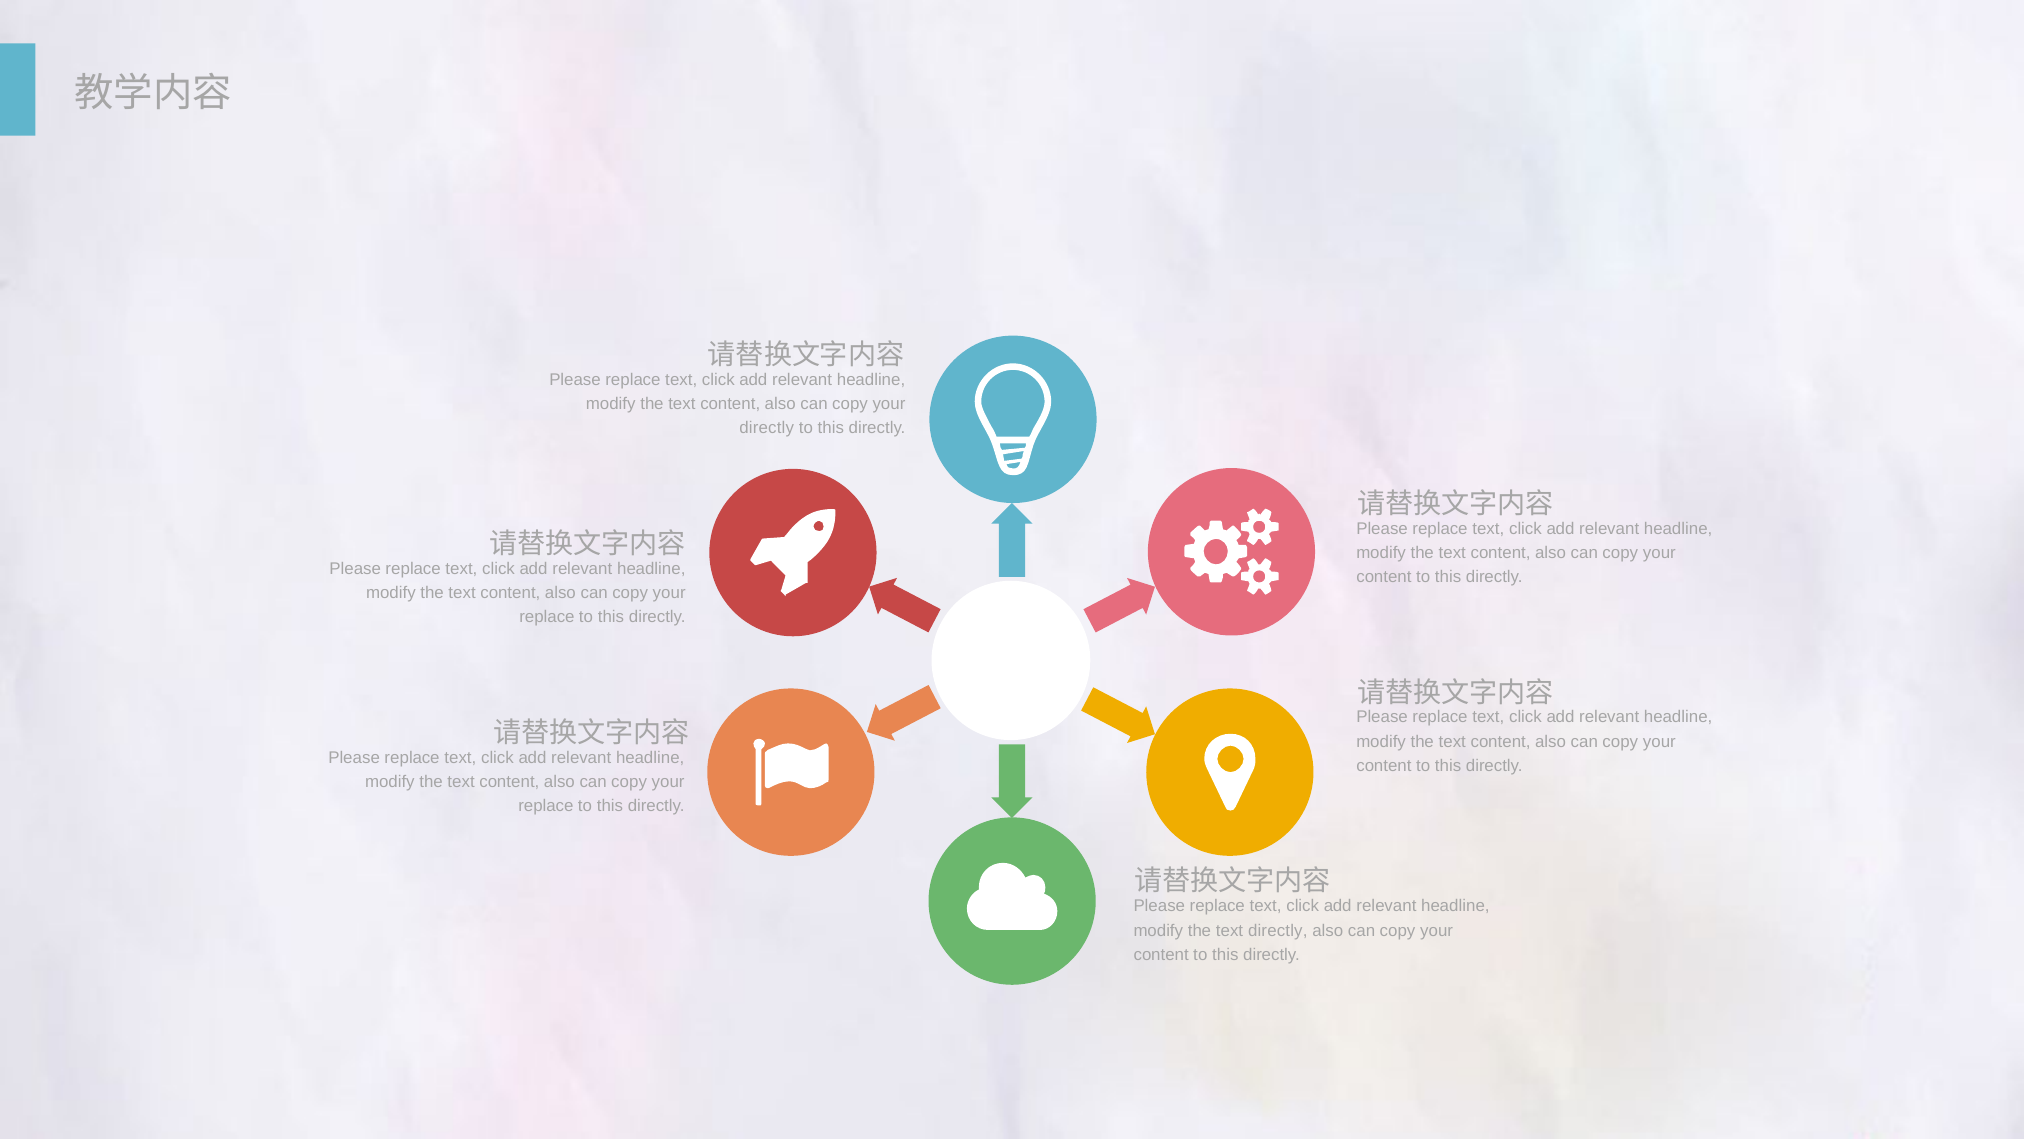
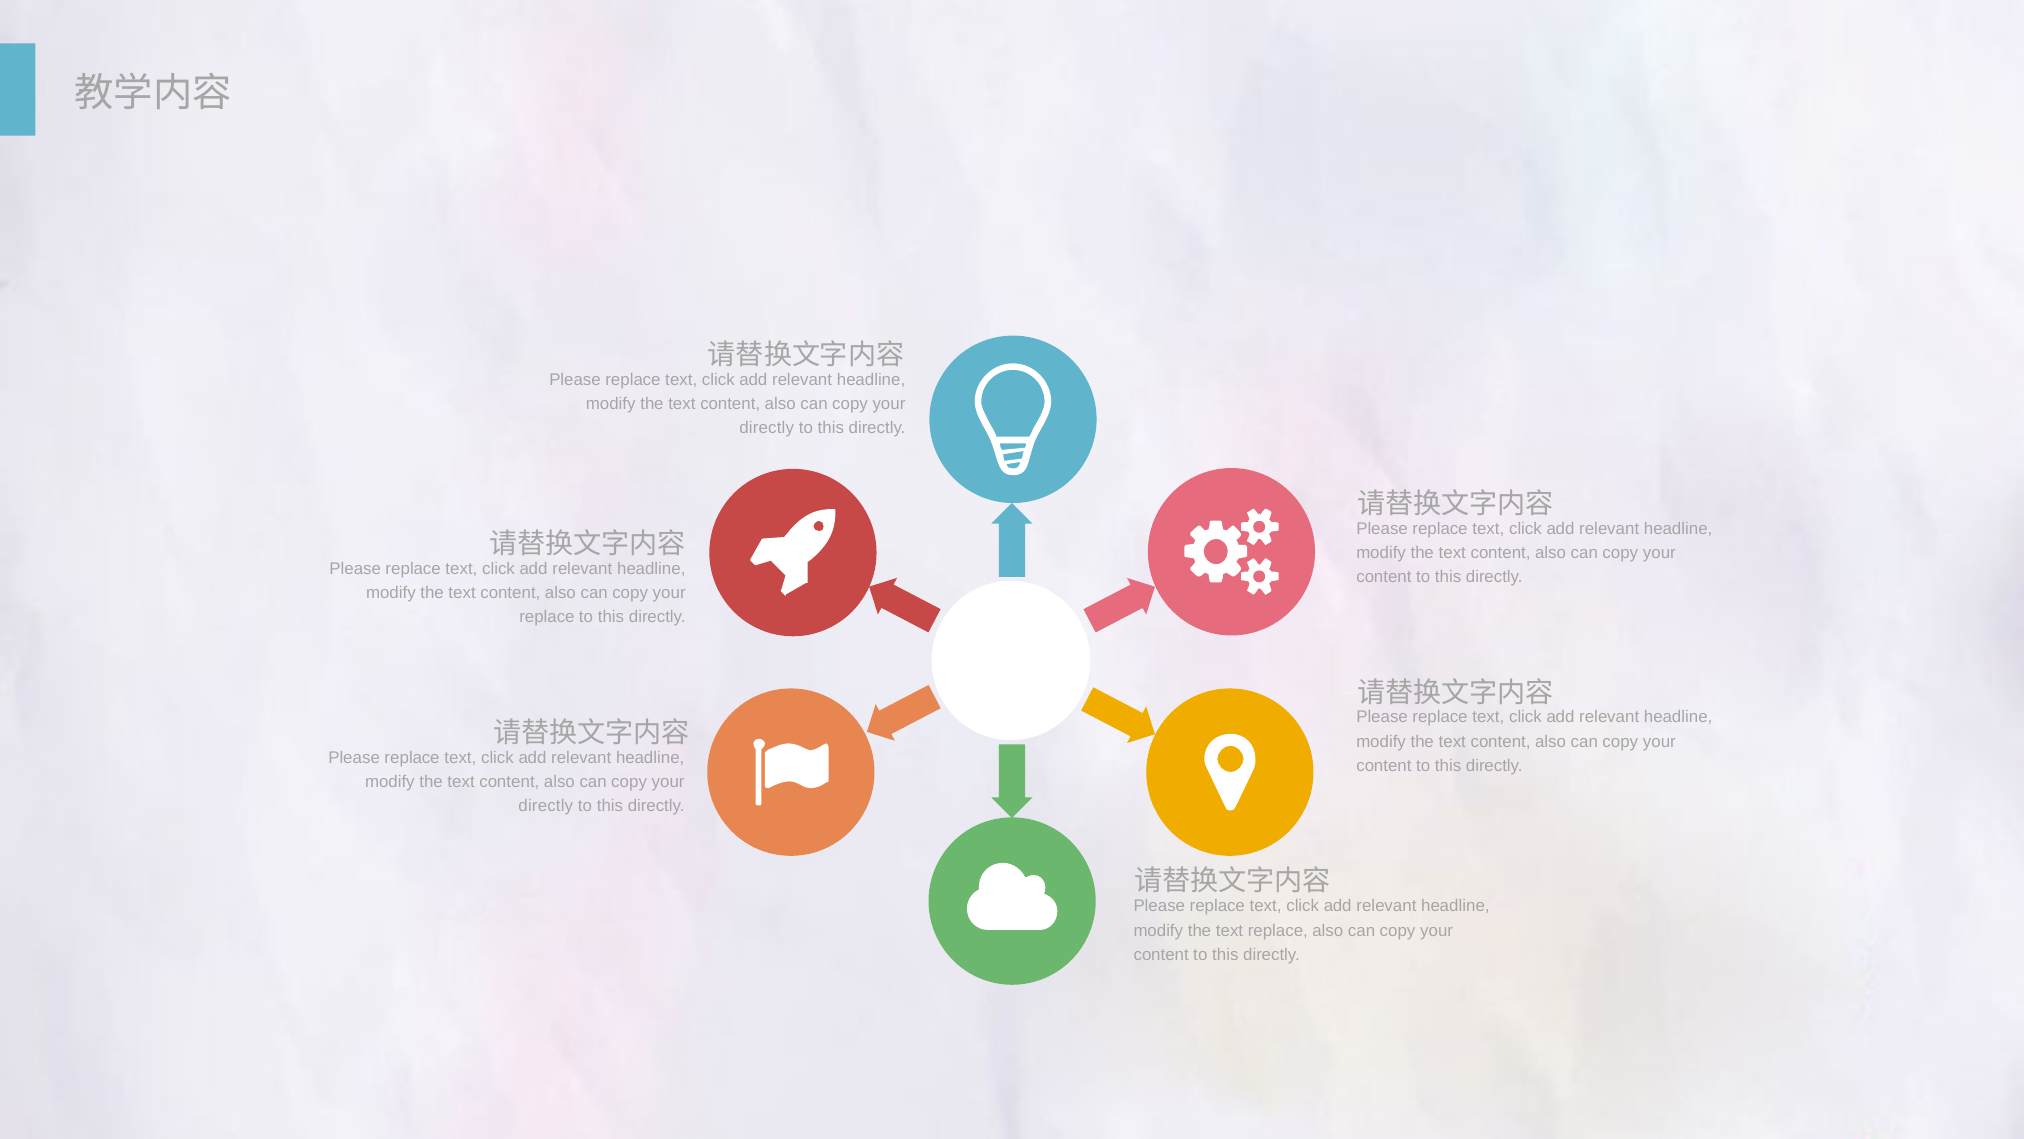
replace at (546, 806): replace -> directly
text directly: directly -> replace
